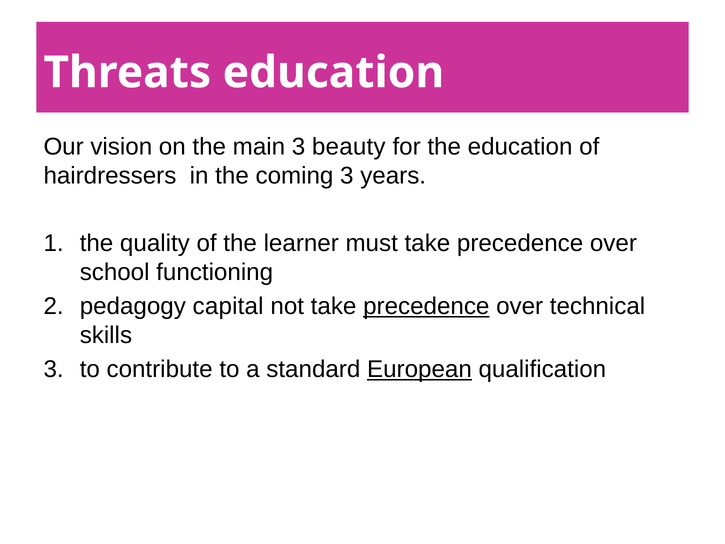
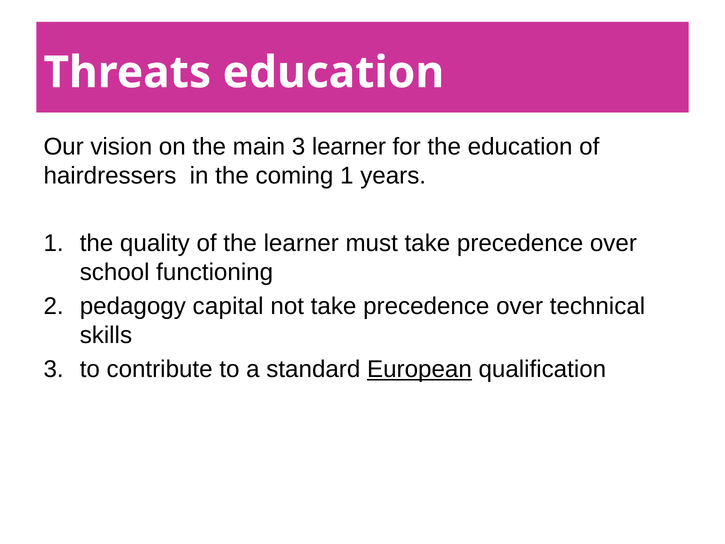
3 beauty: beauty -> learner
coming 3: 3 -> 1
precedence at (426, 306) underline: present -> none
